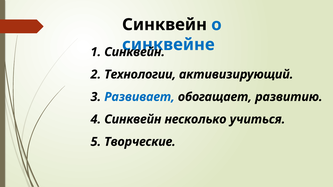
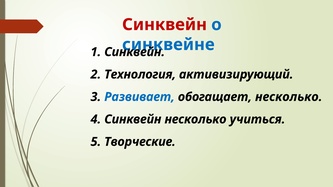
Синквейн at (165, 25) colour: black -> red
Технологии: Технологии -> Технология
обогащает развитию: развитию -> несколько
